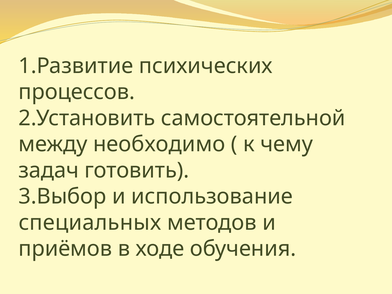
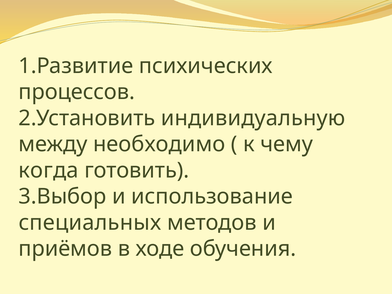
самостоятельной: самостоятельной -> индивидуальную
задач: задач -> когда
